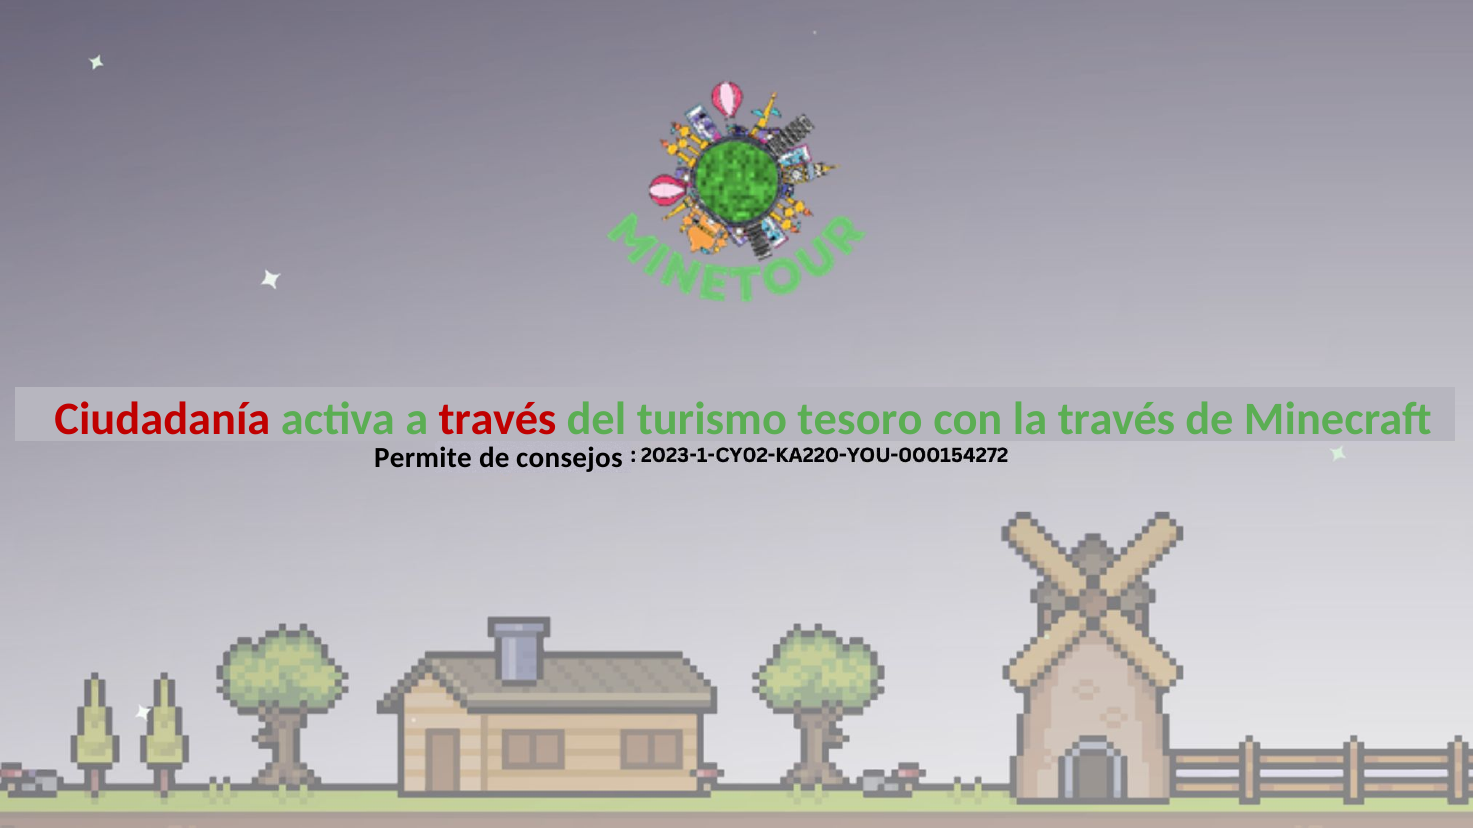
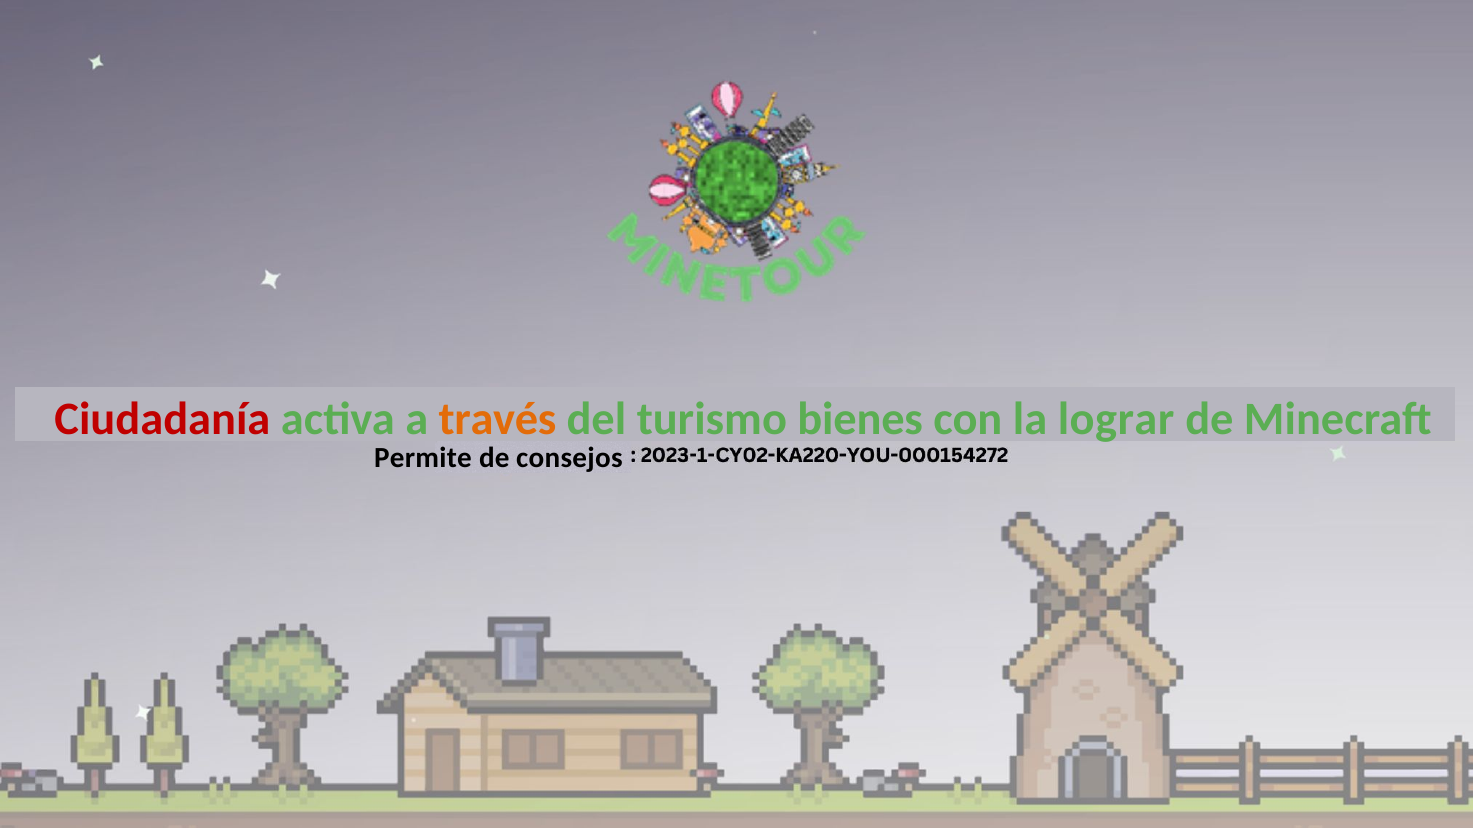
través at (498, 419) colour: red -> orange
tesoro: tesoro -> bienes
la través: través -> lograr
